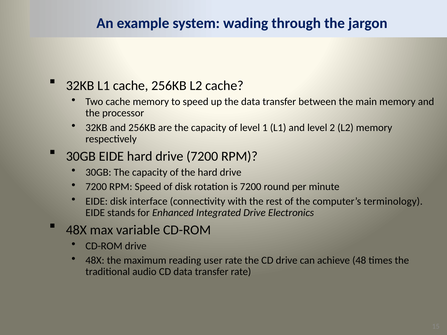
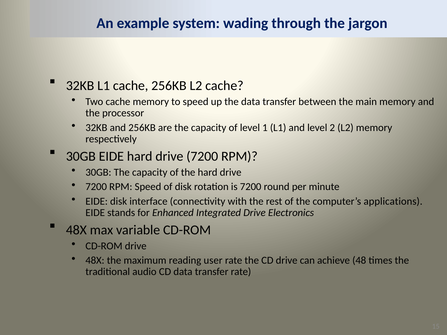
terminology: terminology -> applications
